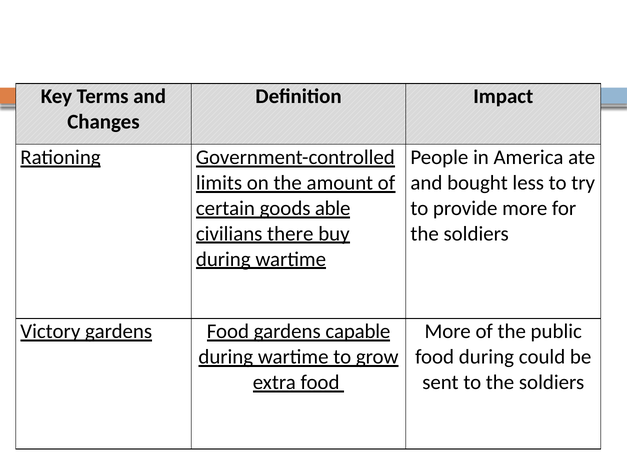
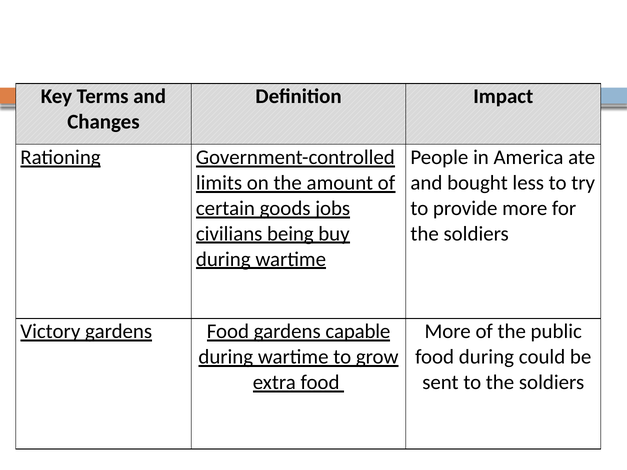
able: able -> jobs
there: there -> being
